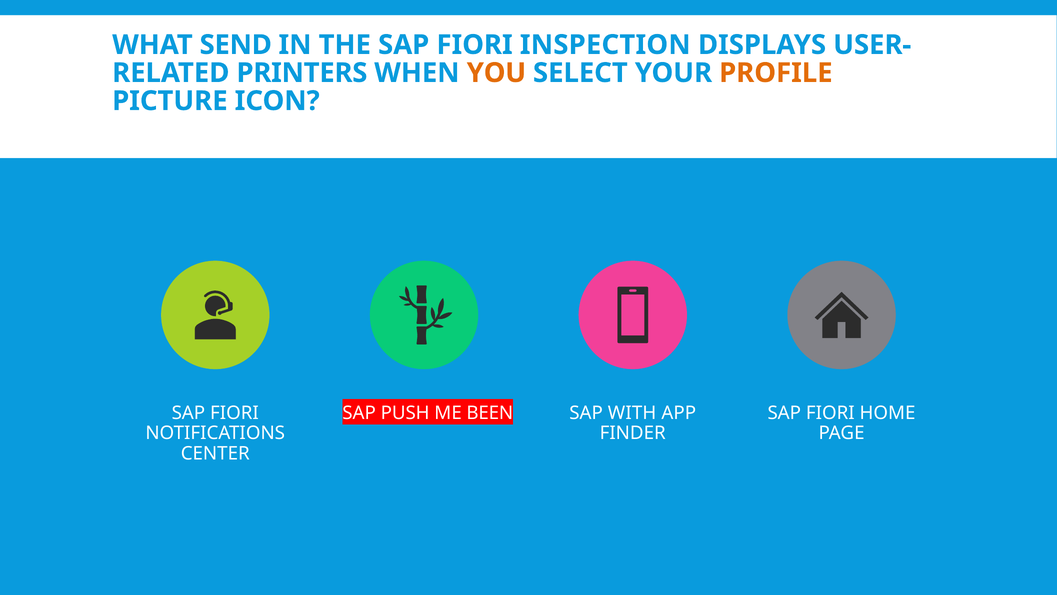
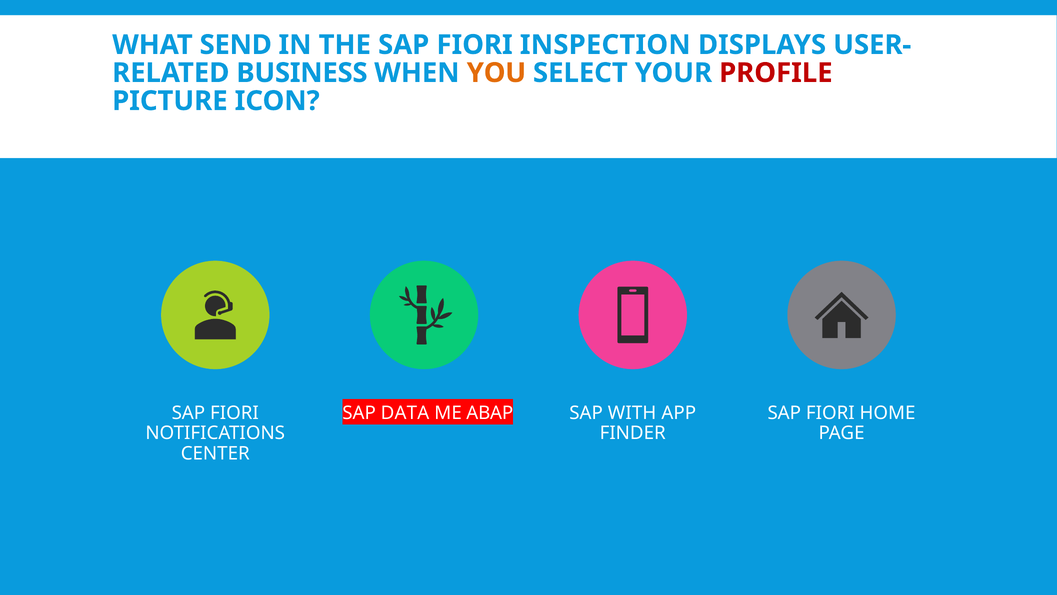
PRINTERS: PRINTERS -> BUSINESS
PROFILE colour: orange -> red
PUSH: PUSH -> DATA
BEEN: BEEN -> ABAP
